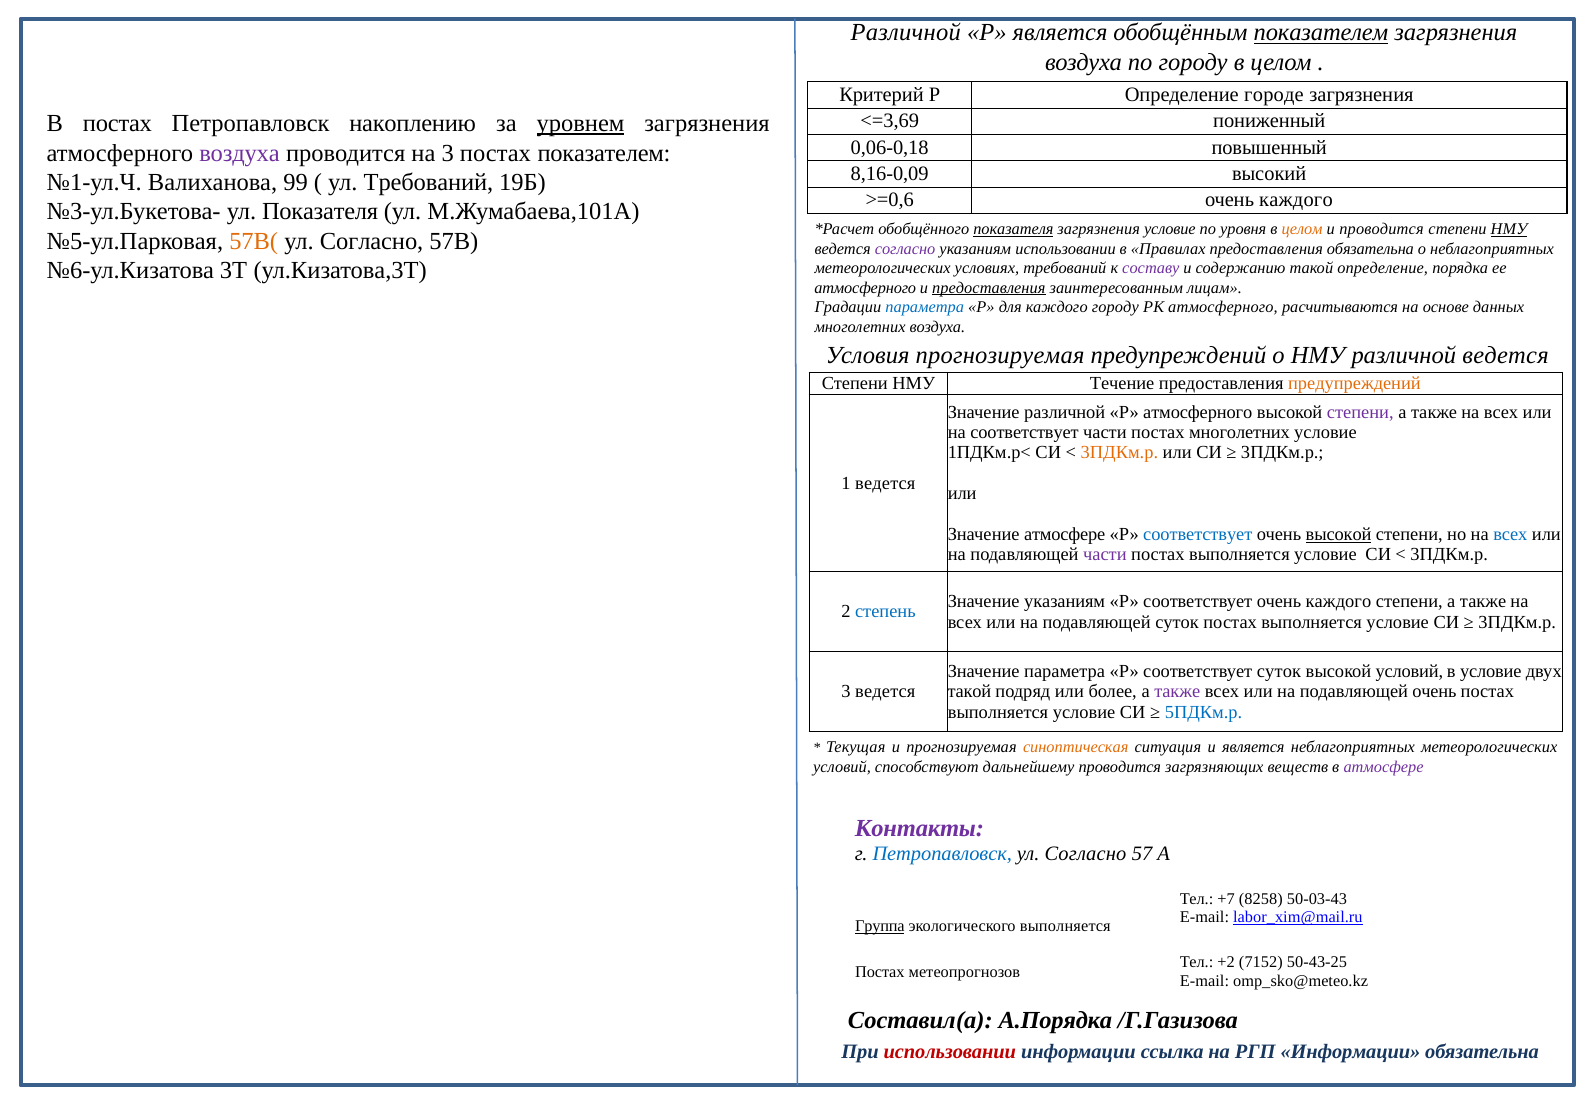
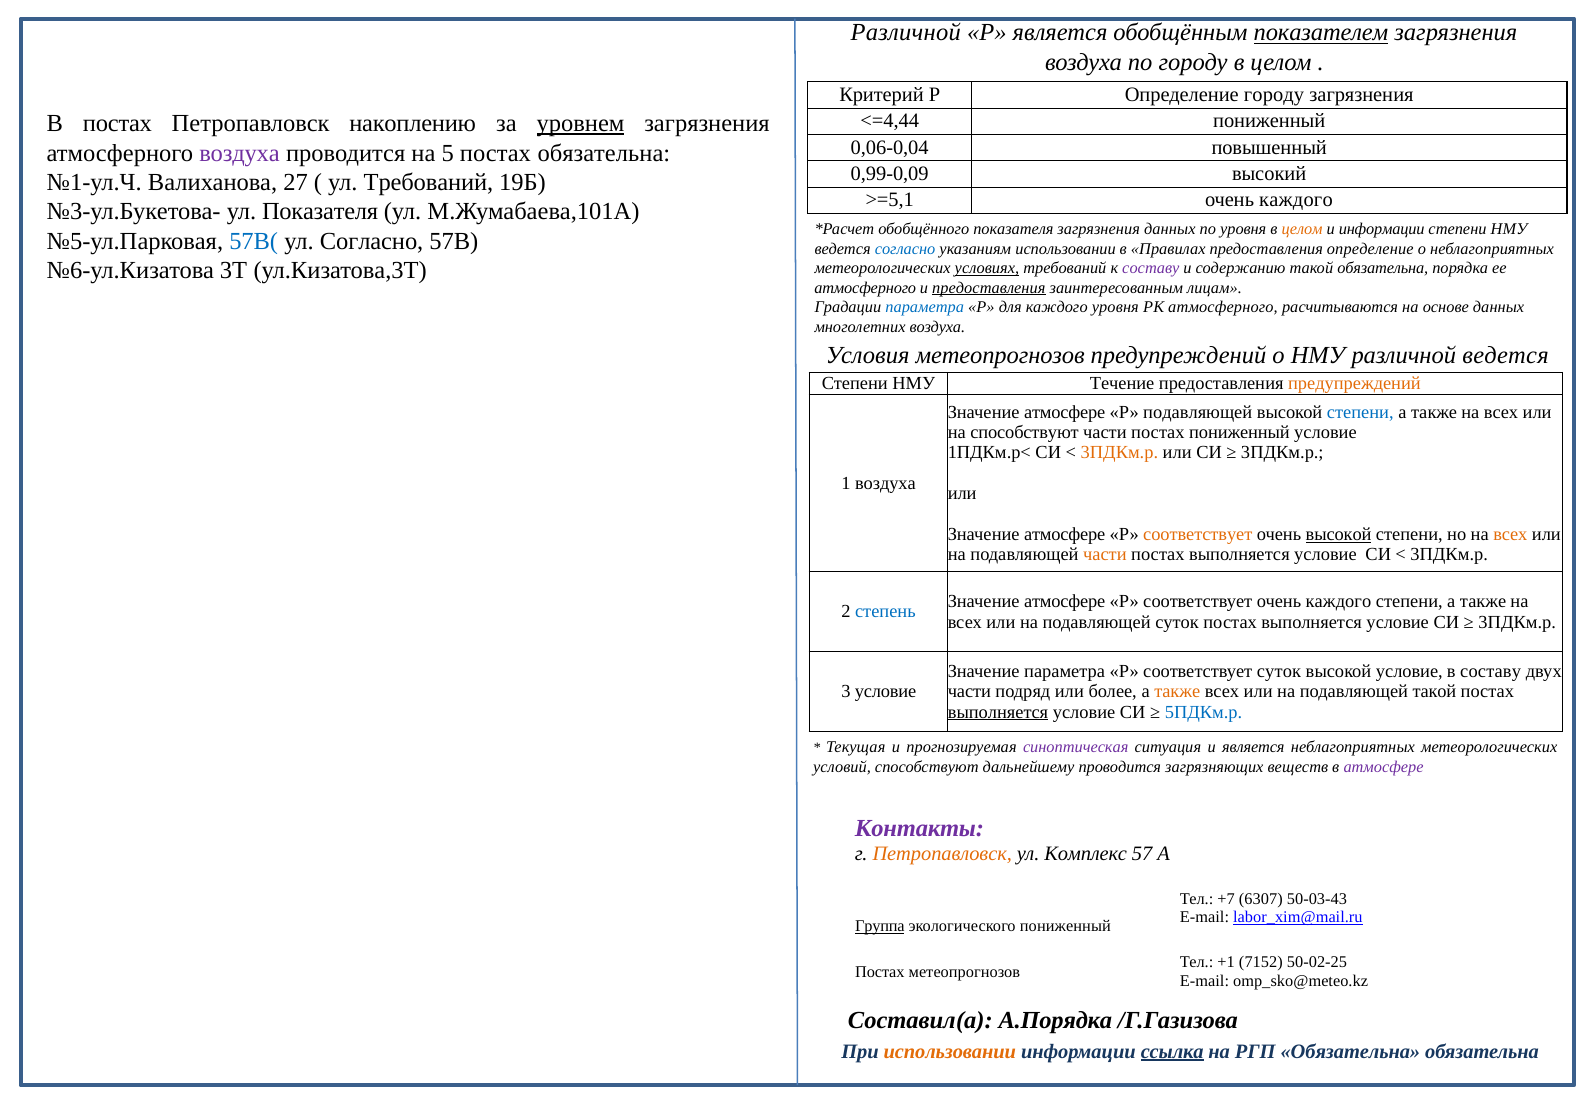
Определение городе: городе -> городу
<=3,69: <=3,69 -> <=4,44
0,06-0,18: 0,06-0,18 -> 0,06-0,04
на 3: 3 -> 5
постах показателем: показателем -> обязательна
8,16-0,09: 8,16-0,09 -> 0,99-0,09
99: 99 -> 27
>=0,6: >=0,6 -> >=5,1
показателя at (1013, 229) underline: present -> none
загрязнения условие: условие -> данных
и проводится: проводится -> информации
НМУ at (1509, 229) underline: present -> none
57В( colour: orange -> blue
согласно at (905, 249) colour: purple -> blue
предоставления обязательна: обязательна -> определение
условиях underline: none -> present
такой определение: определение -> обязательна
каждого городу: городу -> уровня
Условия прогнозируемая: прогнозируемая -> метеопрогнозов
различной at (1065, 412): различной -> атмосфере
Р атмосферного: атмосферного -> подавляющей
степени at (1360, 412) colour: purple -> blue
на соответствует: соответствует -> способствуют
постах многолетних: многолетних -> пониженный
1 ведется: ведется -> воздуха
соответствует at (1198, 534) colour: blue -> orange
всех at (1510, 534) colour: blue -> orange
части at (1105, 555) colour: purple -> orange
указаниям at (1065, 602): указаниям -> атмосфере
высокой условий: условий -> условие
в условие: условие -> составу
3 ведется: ведется -> условие
такой at (969, 692): такой -> части
также at (1177, 692) colour: purple -> orange
подавляющей очень: очень -> такой
выполняется at (998, 712) underline: none -> present
синоптическая colour: orange -> purple
Петропавловск at (942, 854) colour: blue -> orange
Согласно at (1086, 854): Согласно -> Комплекс
8258: 8258 -> 6307
экологического выполняется: выполняется -> пониженный
+2: +2 -> +1
50-43-25: 50-43-25 -> 50-02-25
использовании at (950, 1051) colour: red -> orange
ссылка underline: none -> present
РГП Информации: Информации -> Обязательна
